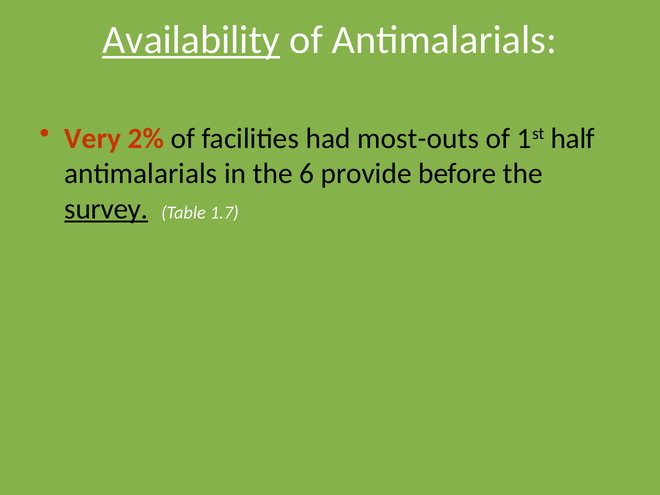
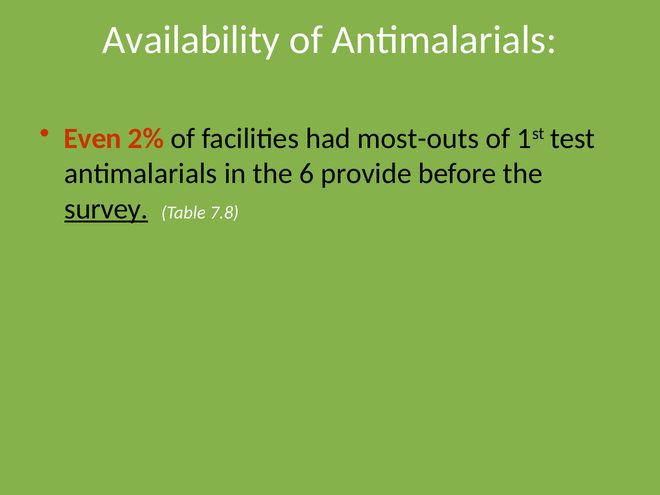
Availability underline: present -> none
Very: Very -> Even
half: half -> test
1.7: 1.7 -> 7.8
